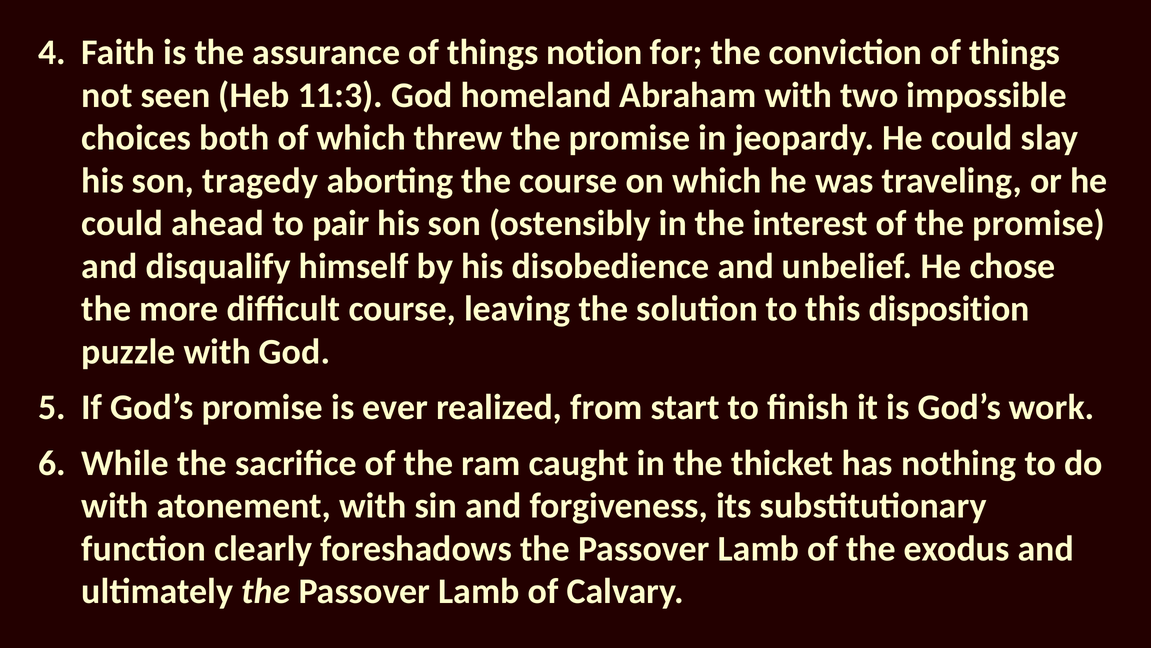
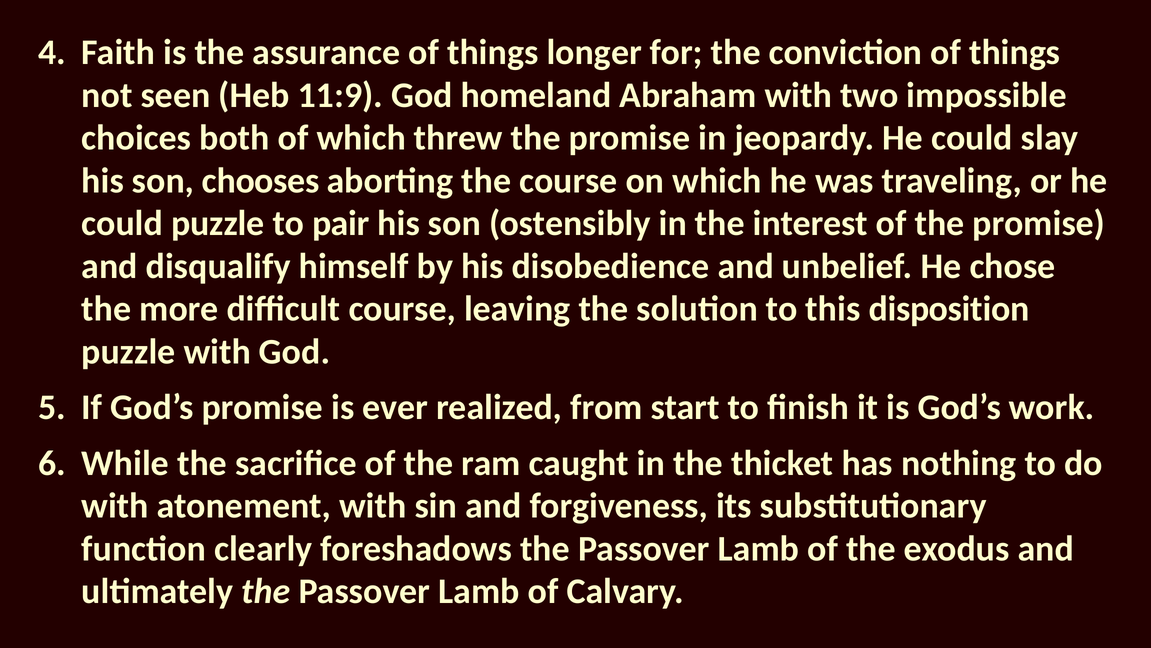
notion: notion -> longer
11:3: 11:3 -> 11:9
tragedy: tragedy -> chooses
could ahead: ahead -> puzzle
